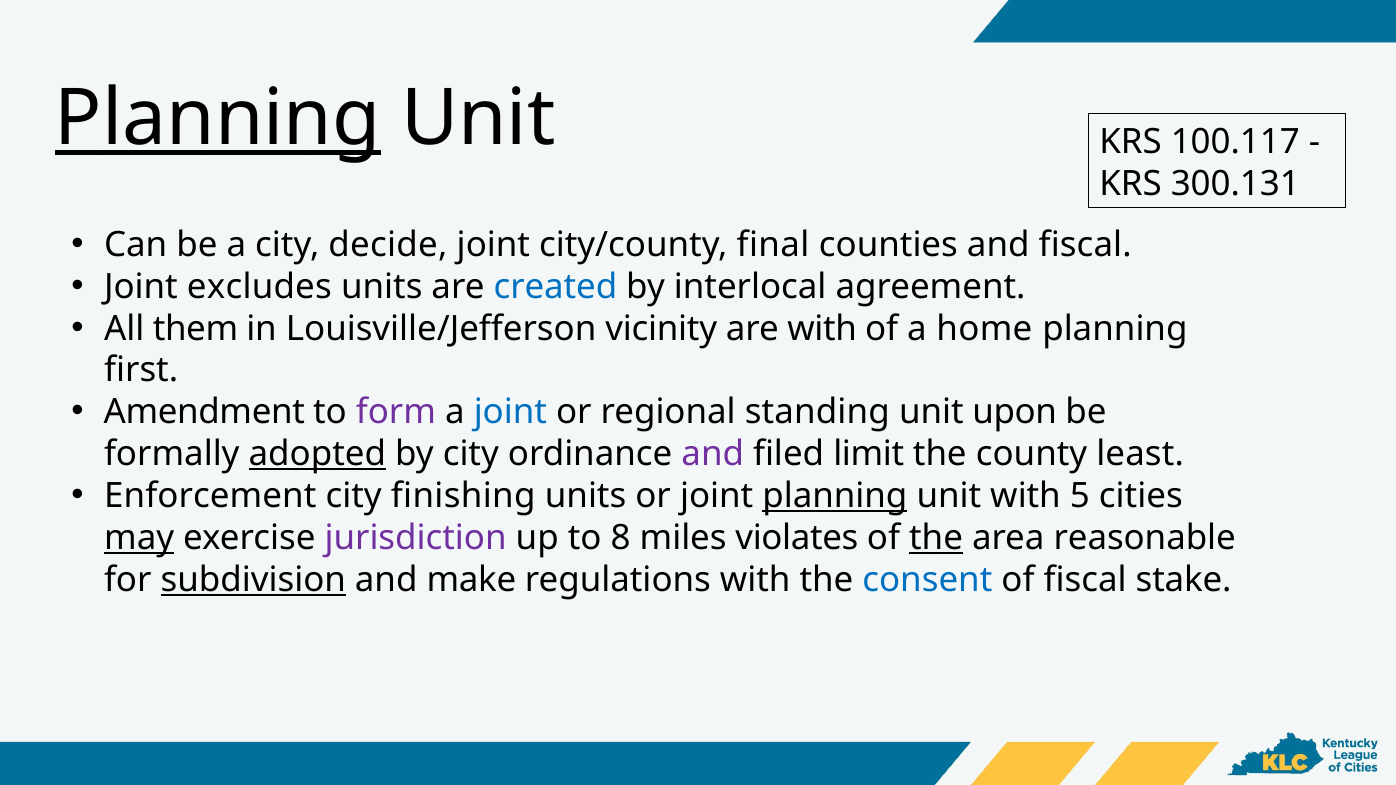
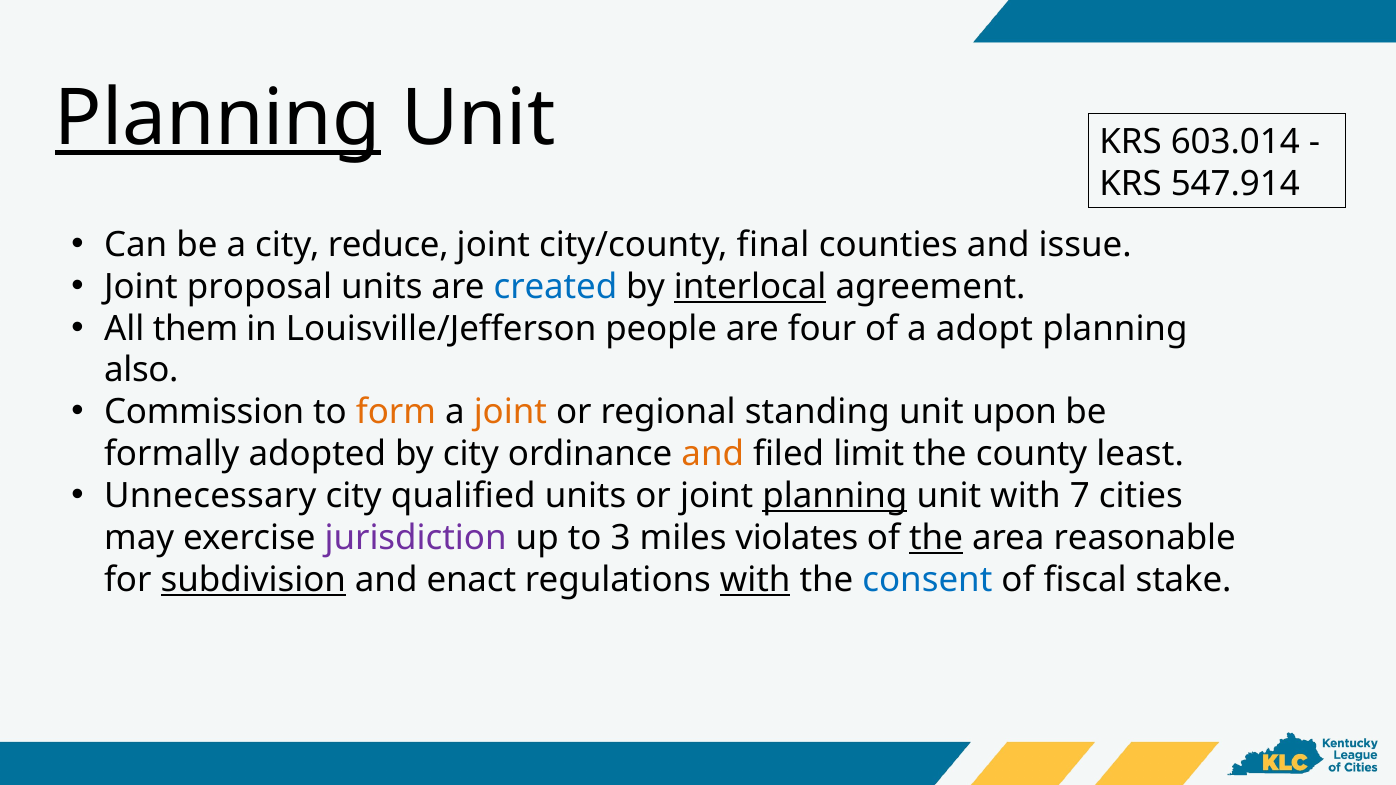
100.117: 100.117 -> 603.014
300.131: 300.131 -> 547.914
decide: decide -> reduce
and fiscal: fiscal -> issue
excludes: excludes -> proposal
interlocal underline: none -> present
vicinity: vicinity -> people
are with: with -> four
home: home -> adopt
first: first -> also
Amendment: Amendment -> Commission
form colour: purple -> orange
joint at (510, 412) colour: blue -> orange
adopted underline: present -> none
and at (713, 454) colour: purple -> orange
Enforcement: Enforcement -> Unnecessary
finishing: finishing -> qualified
5: 5 -> 7
may underline: present -> none
8: 8 -> 3
make: make -> enact
with at (755, 580) underline: none -> present
